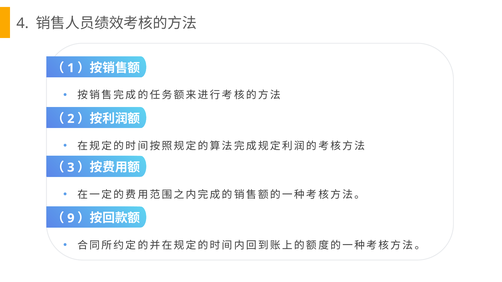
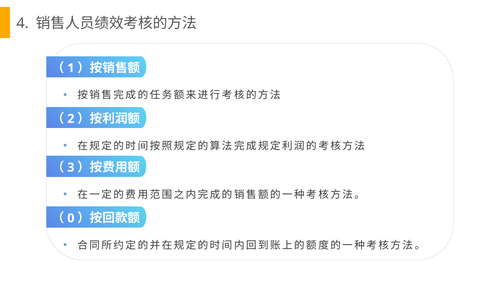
9: 9 -> 0
